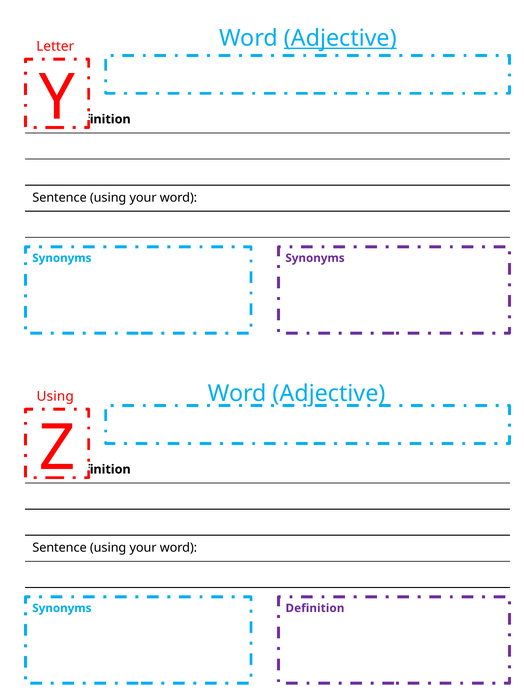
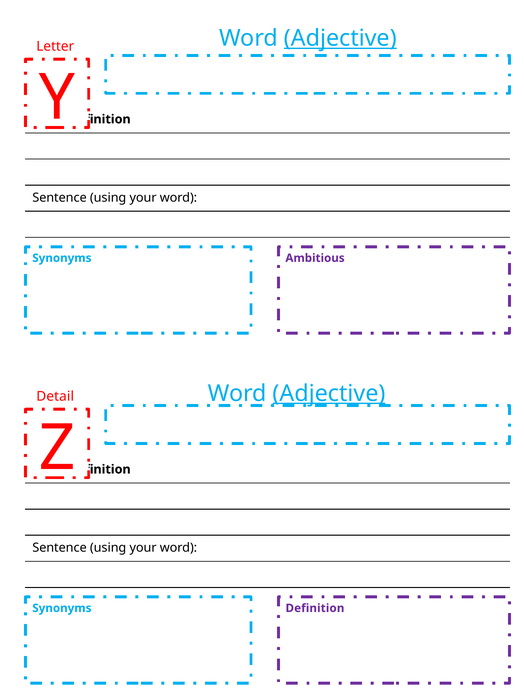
Synonyms Synonyms: Synonyms -> Ambitious
Using at (55, 397): Using -> Detail
Adjective at (329, 394) underline: none -> present
